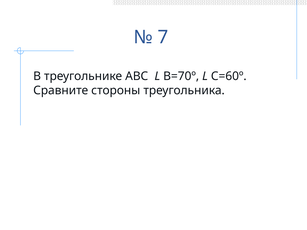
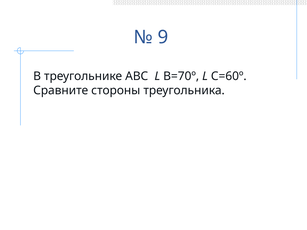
7: 7 -> 9
